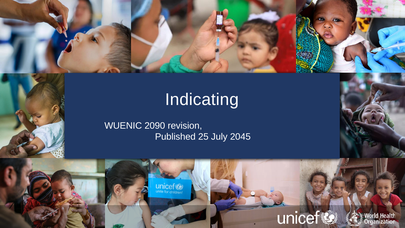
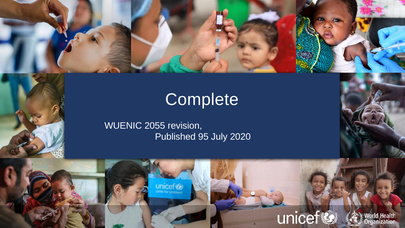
Indicating: Indicating -> Complete
2090: 2090 -> 2055
25: 25 -> 95
2045: 2045 -> 2020
